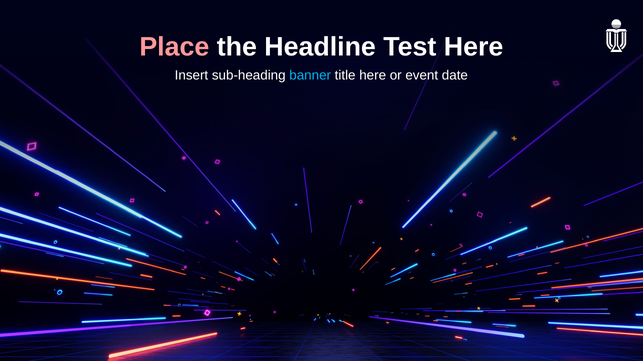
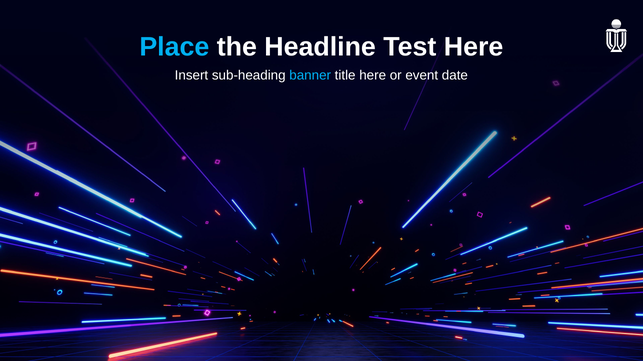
Place colour: pink -> light blue
